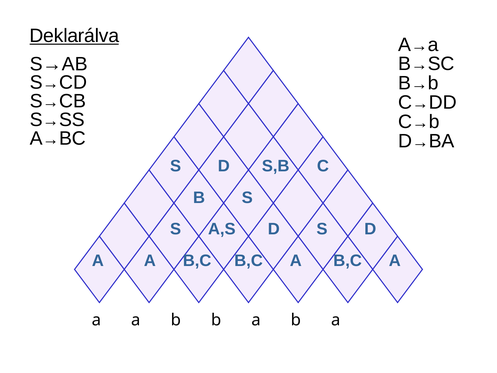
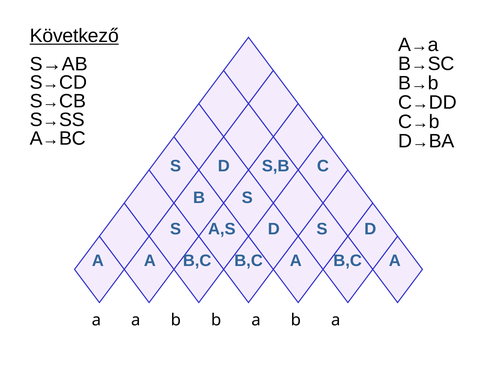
Deklarálva: Deklarálva -> Következő
